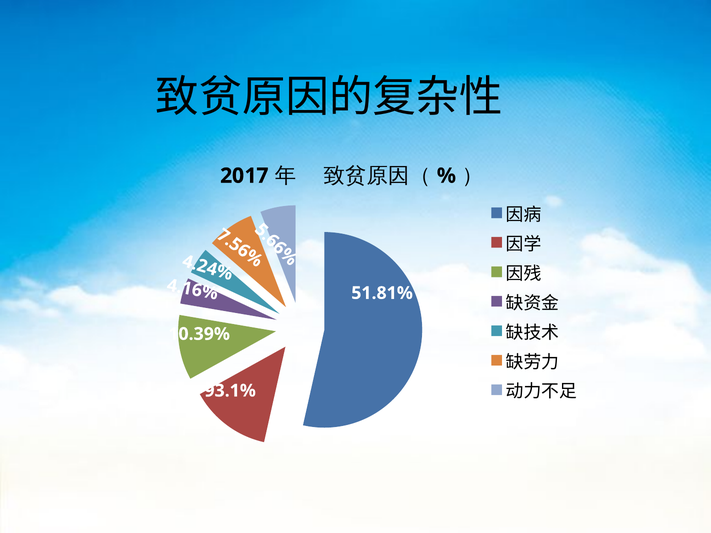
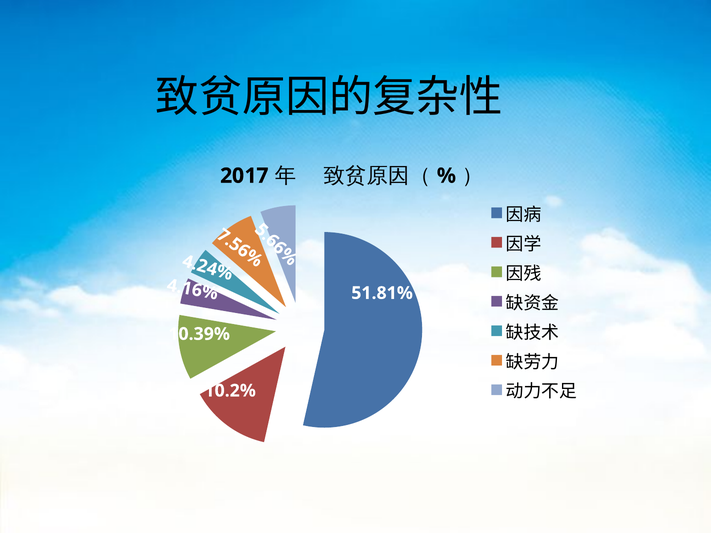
93.1%: 93.1% -> 10.2%
